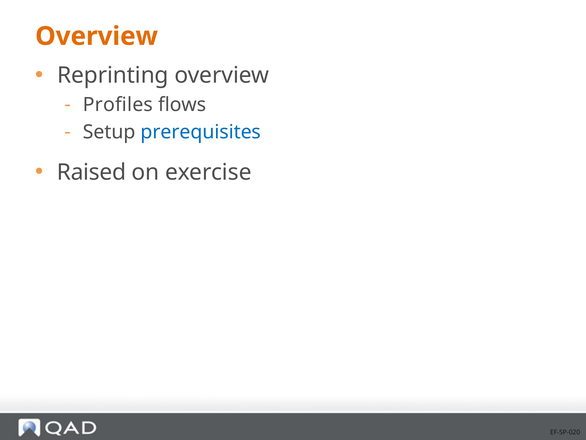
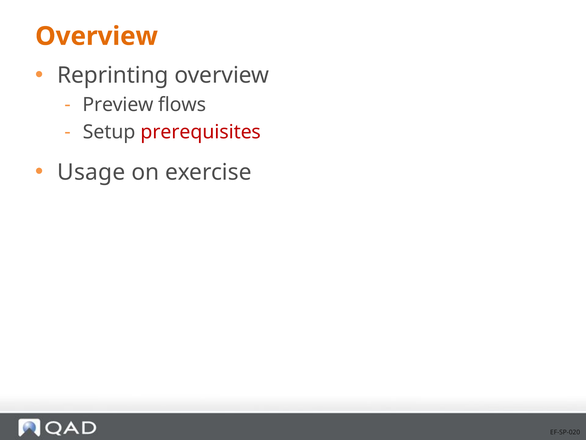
Profiles: Profiles -> Preview
prerequisites colour: blue -> red
Raised: Raised -> Usage
